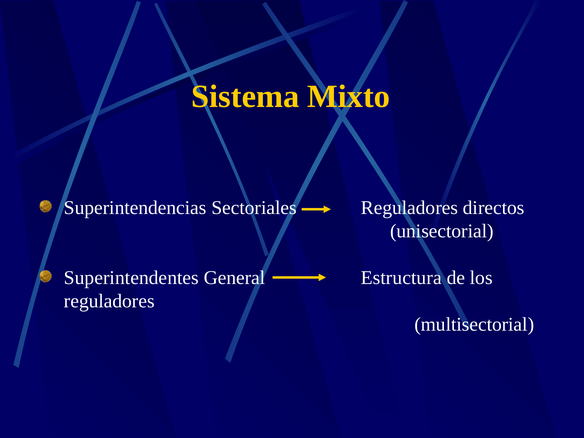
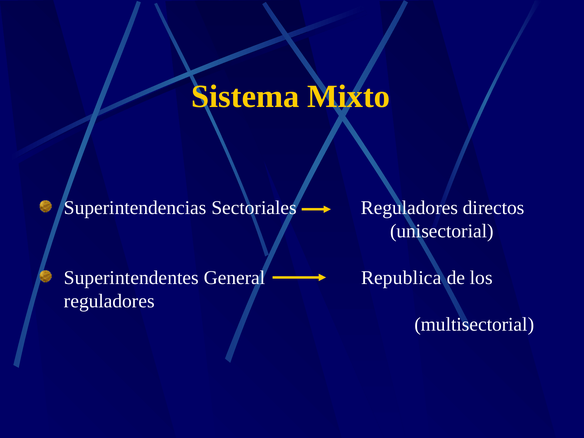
Estructura: Estructura -> Republica
